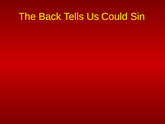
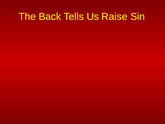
Could: Could -> Raise
